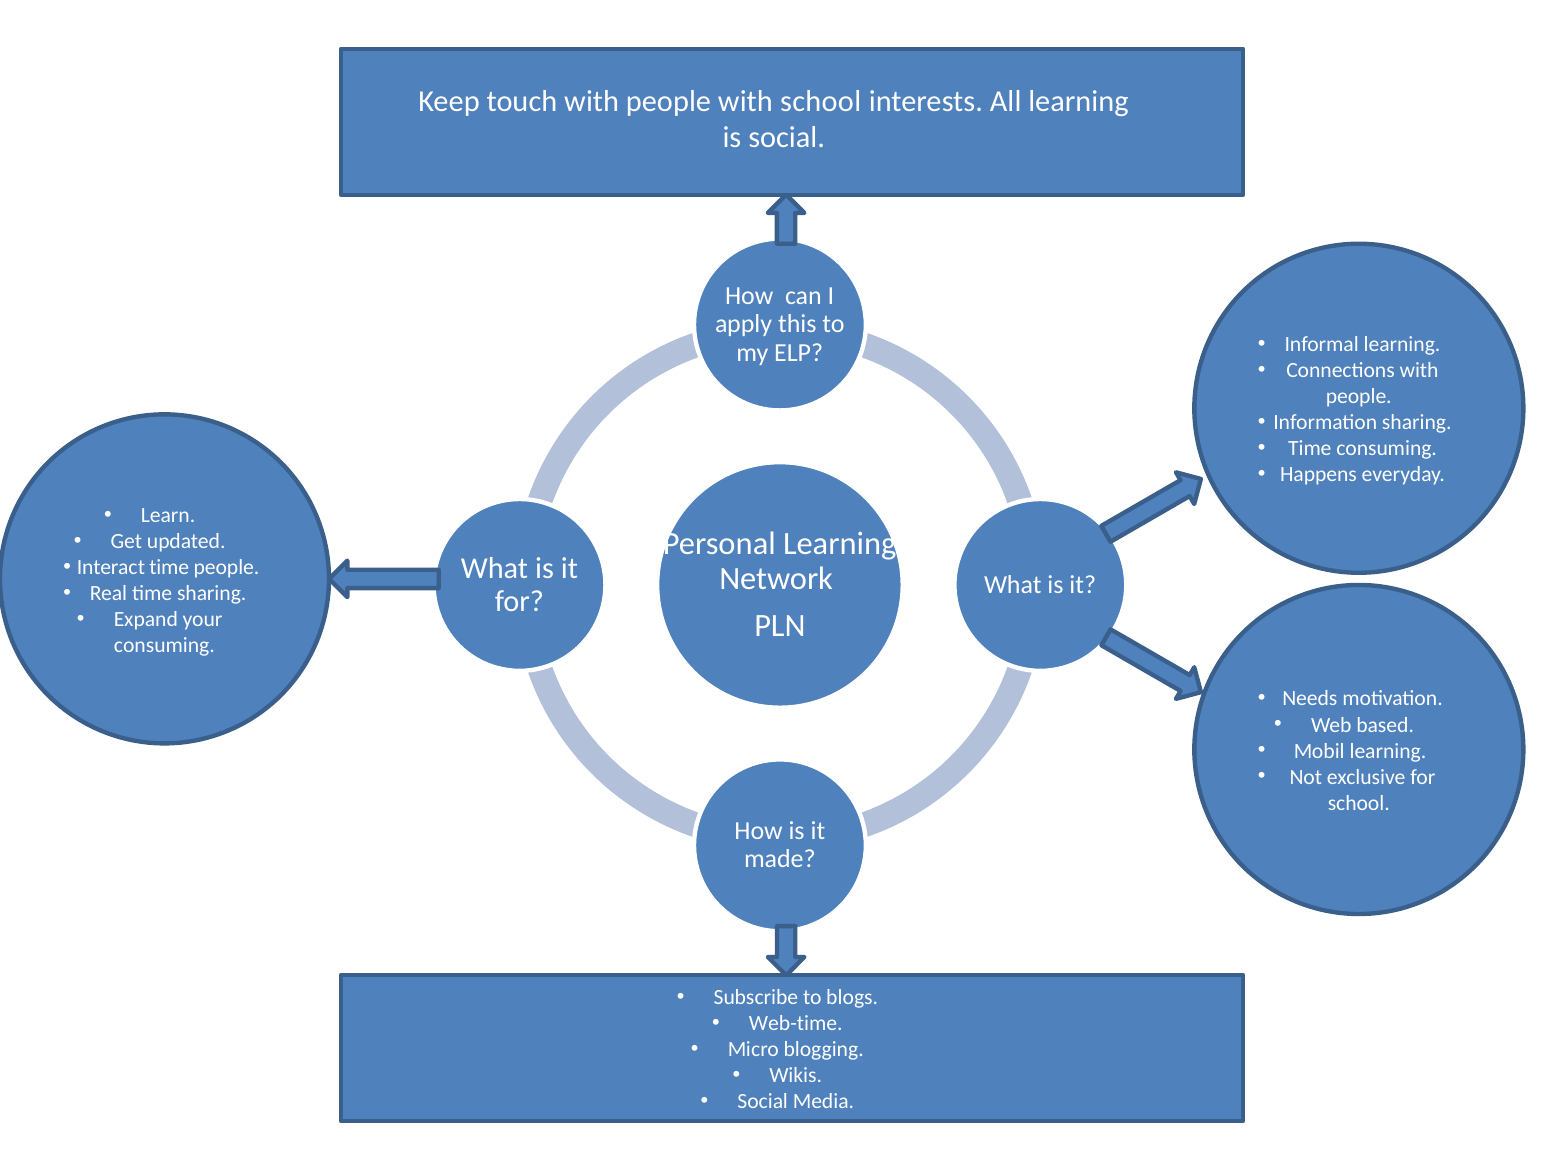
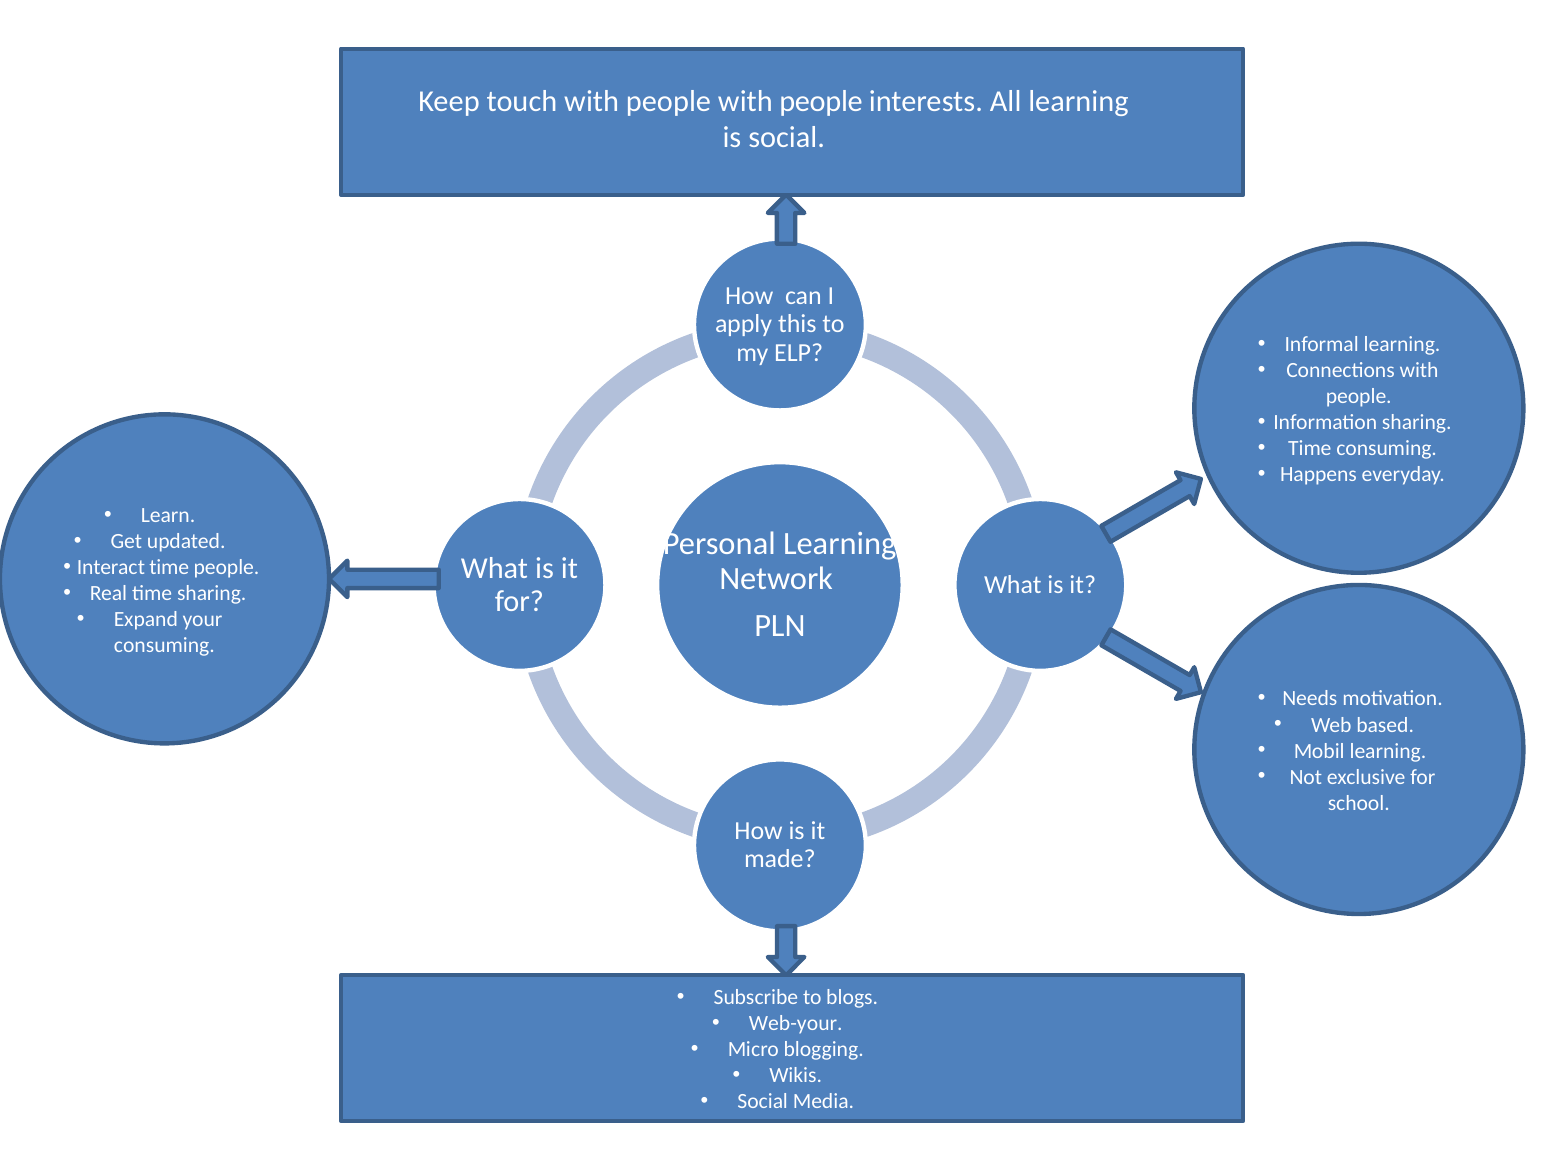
people with school: school -> people
Web-time: Web-time -> Web-your
